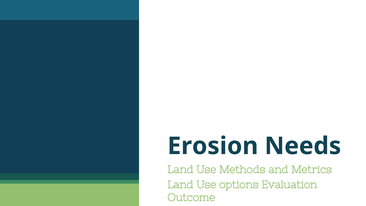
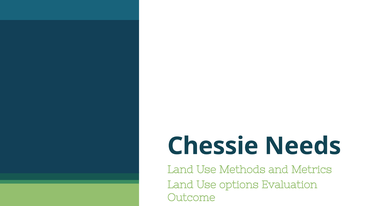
Erosion: Erosion -> Chessie
